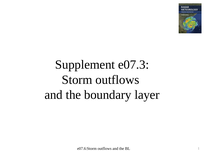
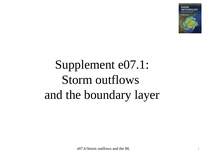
e07.3: e07.3 -> e07.1
